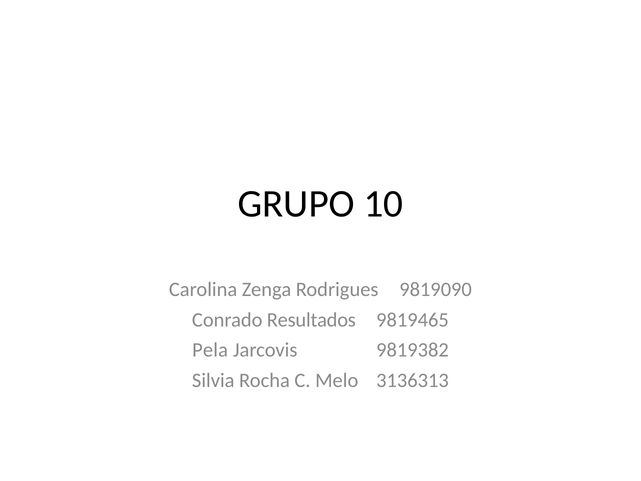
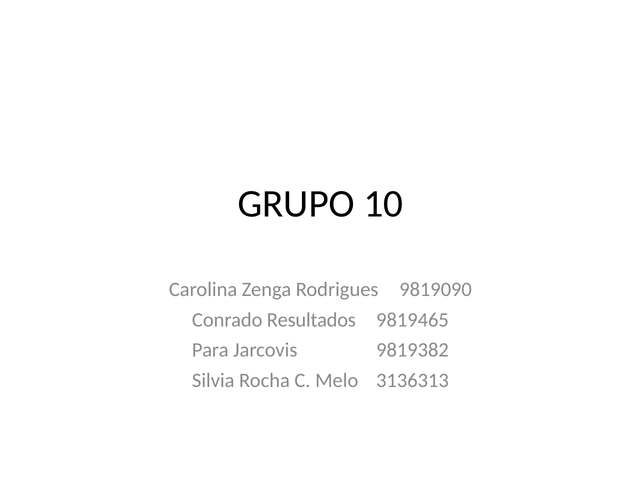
Pela: Pela -> Para
